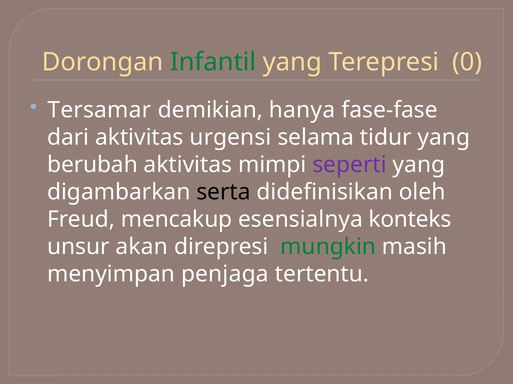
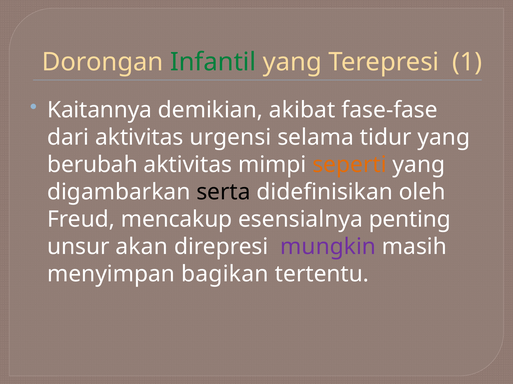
0: 0 -> 1
Tersamar: Tersamar -> Kaitannya
hanya: hanya -> akibat
seperti colour: purple -> orange
konteks: konteks -> penting
mungkin colour: green -> purple
penjaga: penjaga -> bagikan
